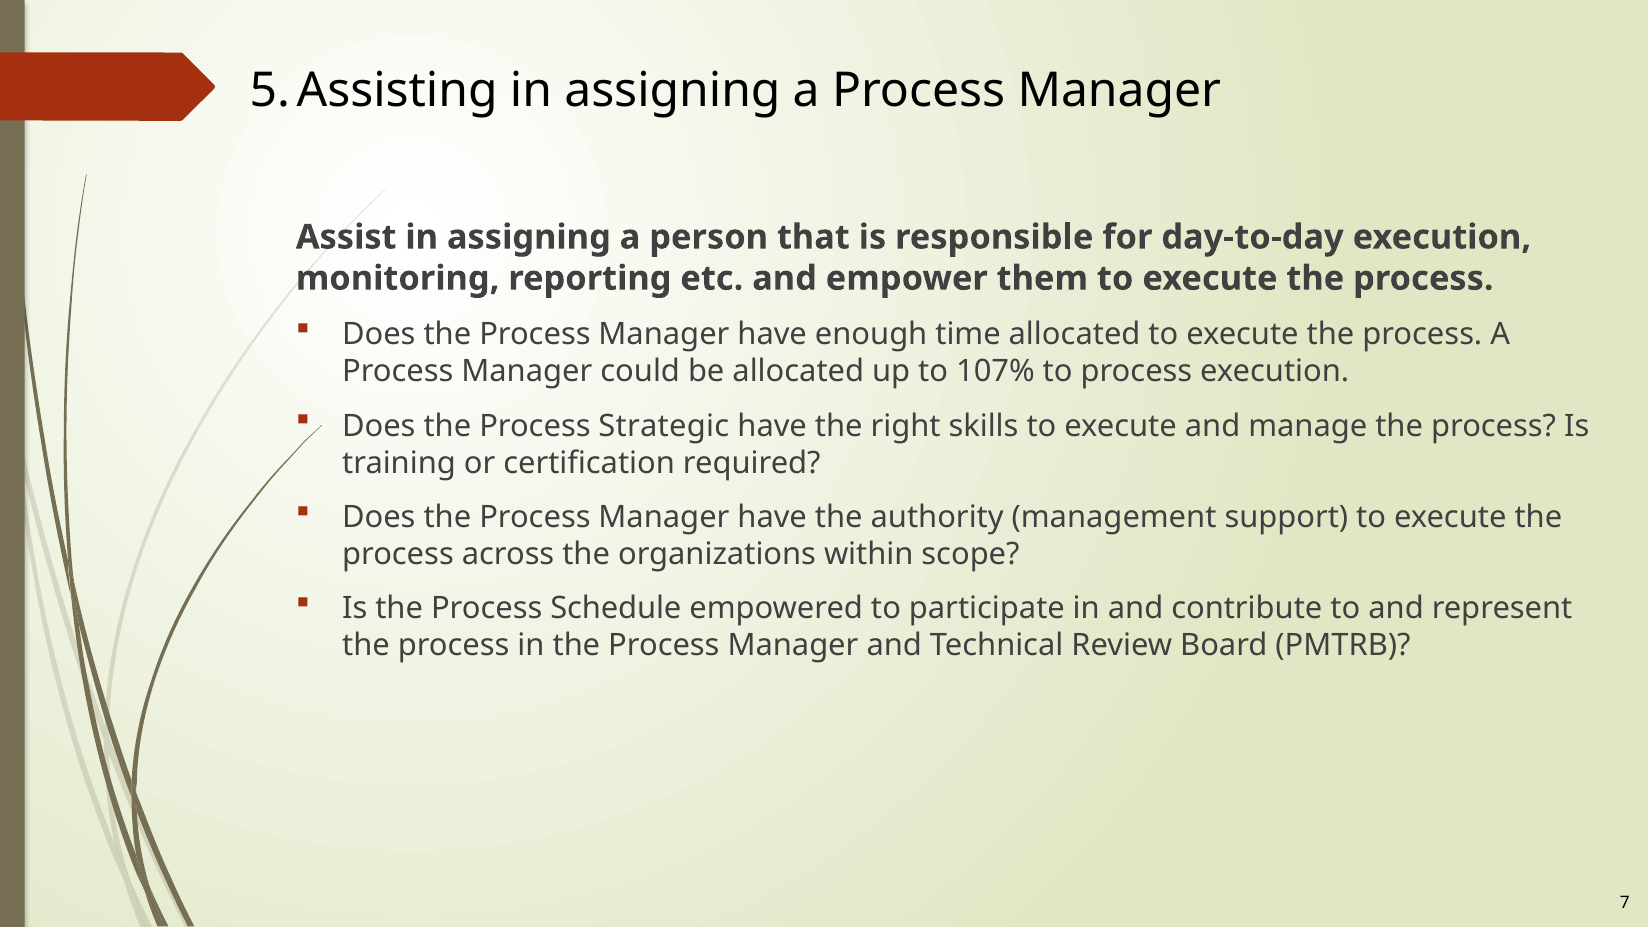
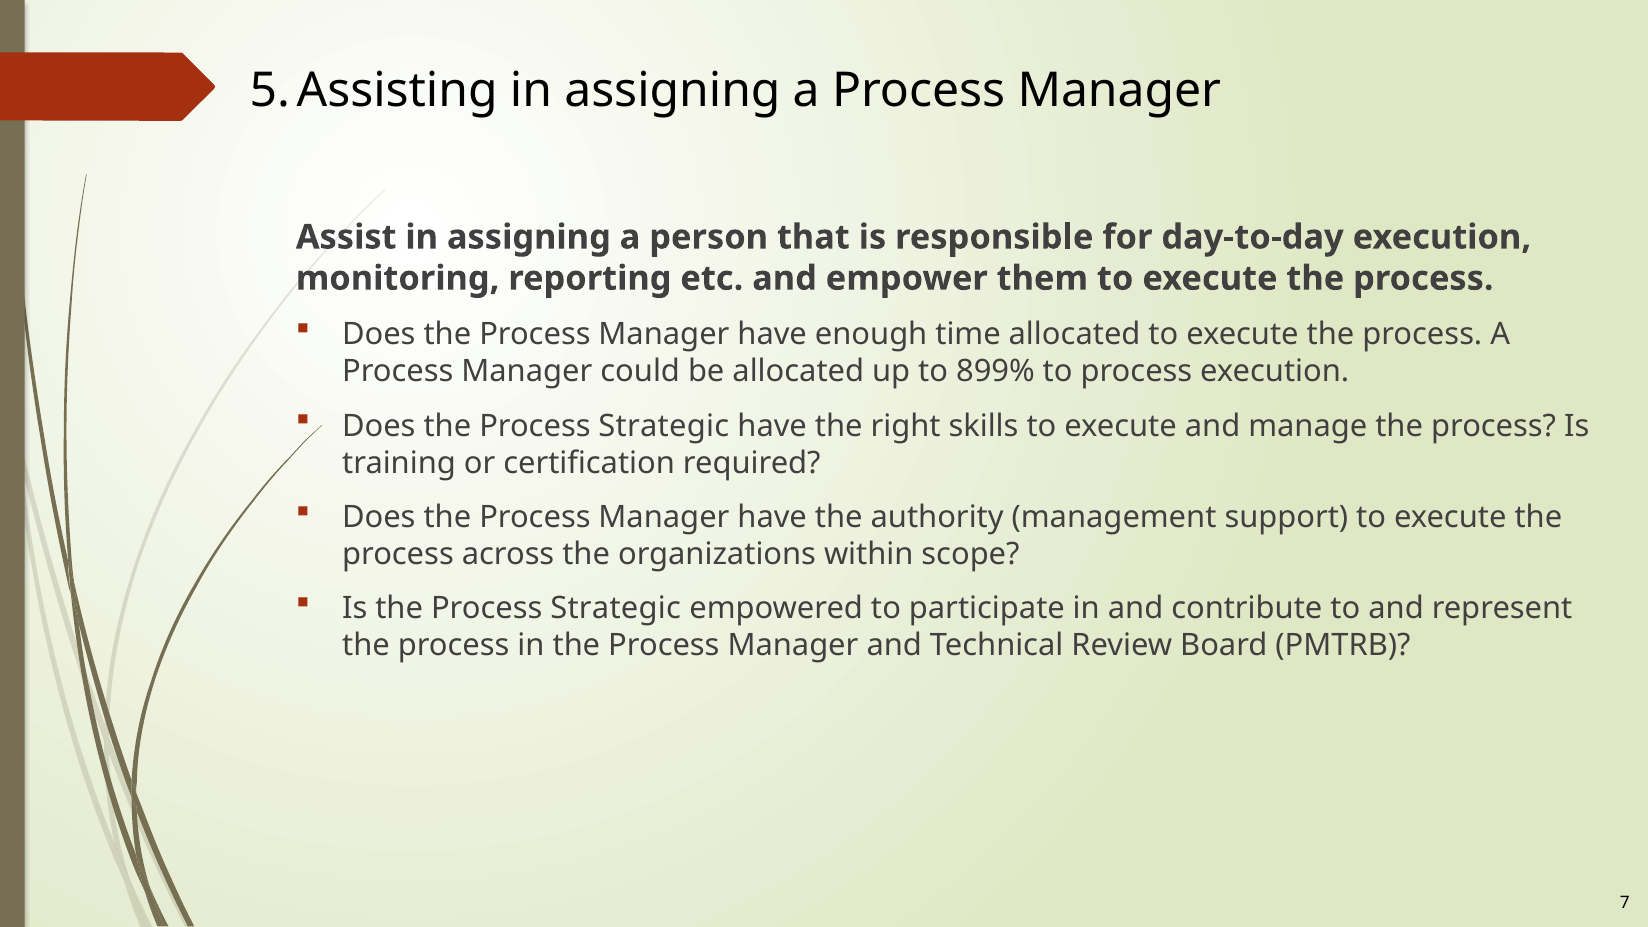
107%: 107% -> 899%
Is the Process Schedule: Schedule -> Strategic
